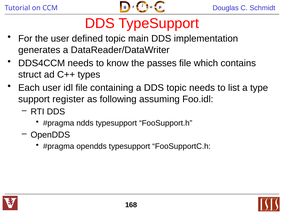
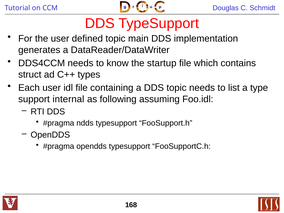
passes: passes -> startup
register: register -> internal
